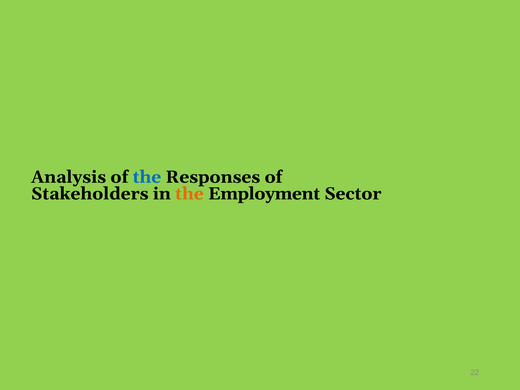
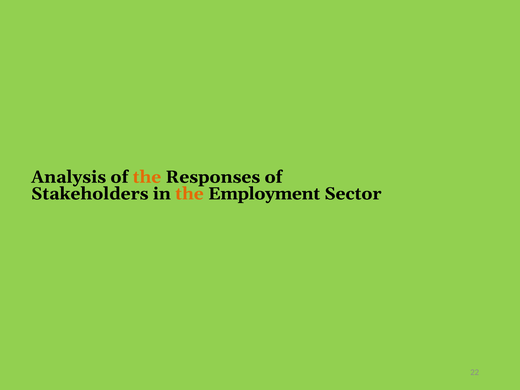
the at (147, 177) colour: blue -> orange
